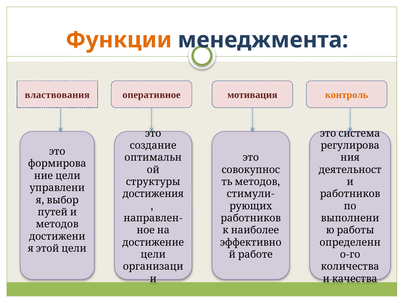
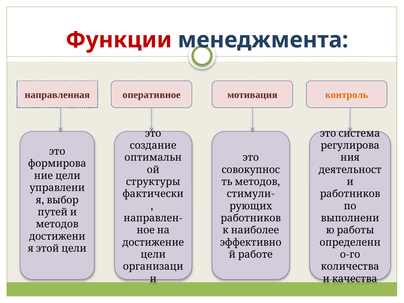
Функции colour: orange -> red
властвования: властвования -> направленная
достижения: достижения -> фактически
